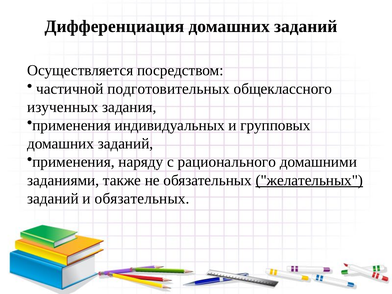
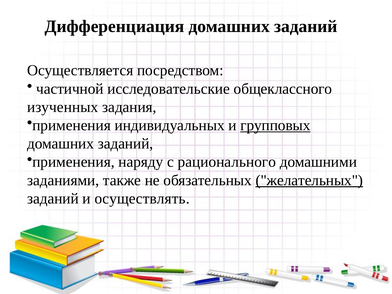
подготовительных: подготовительных -> исследовательские
групповых underline: none -> present
и обязательных: обязательных -> осуществлять
